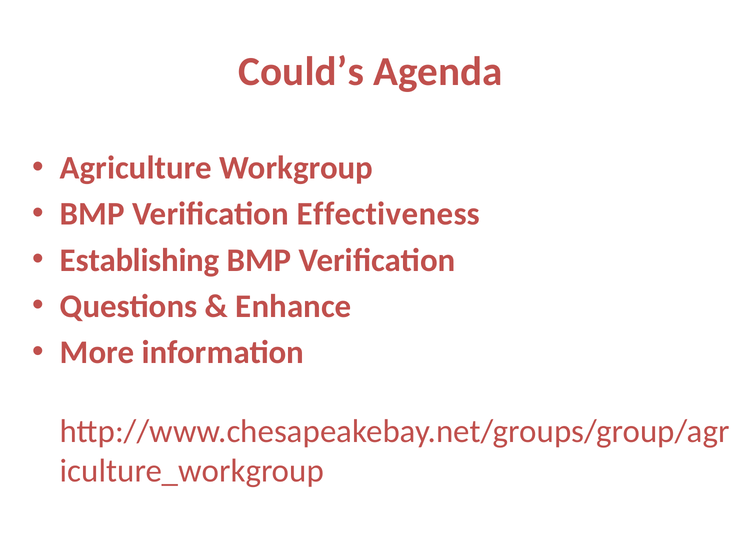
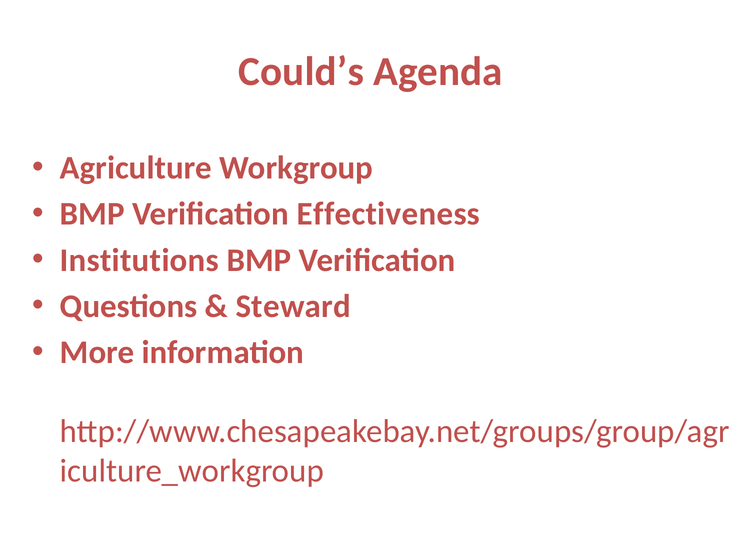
Establishing: Establishing -> Institutions
Enhance: Enhance -> Steward
